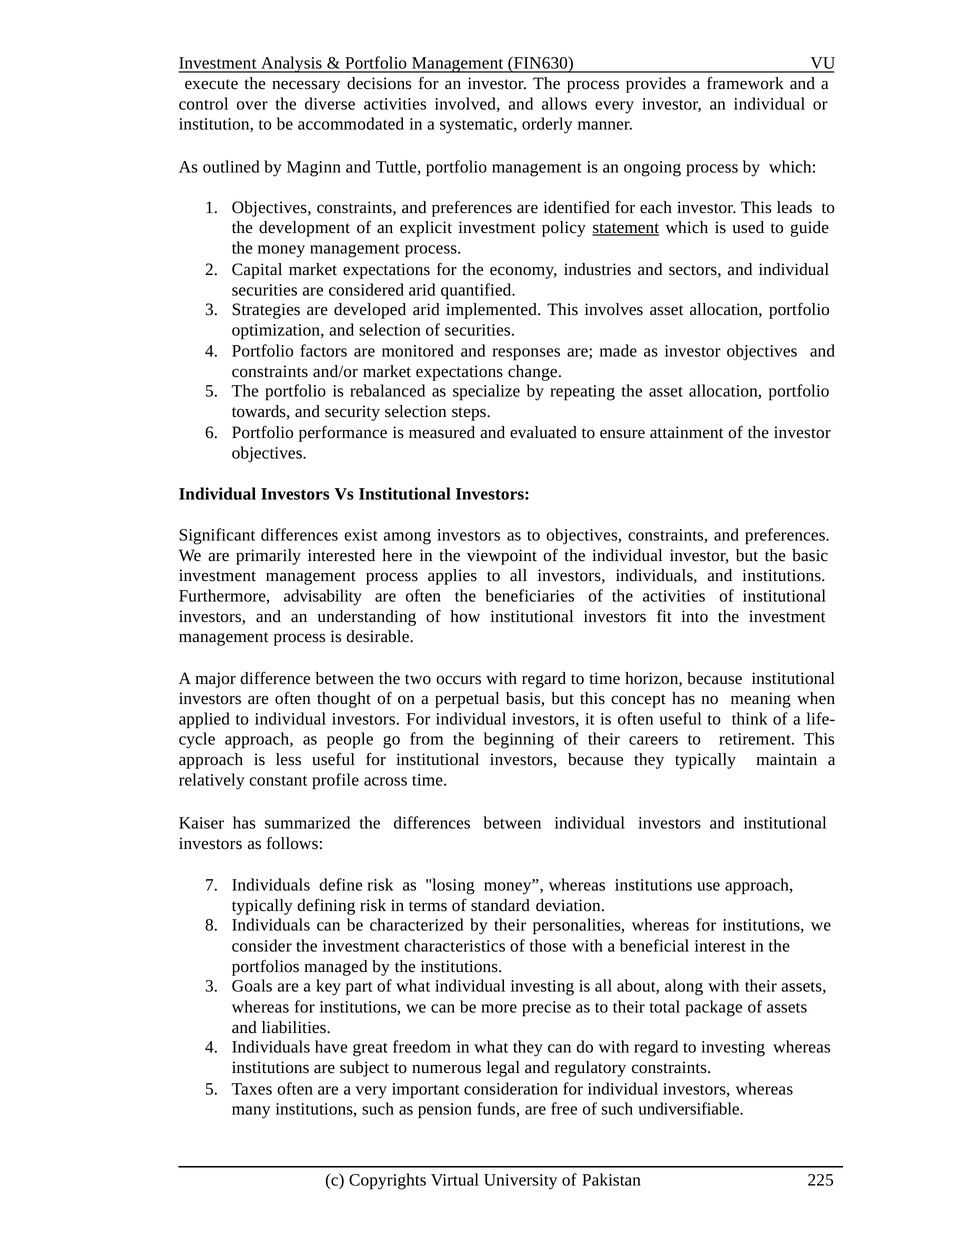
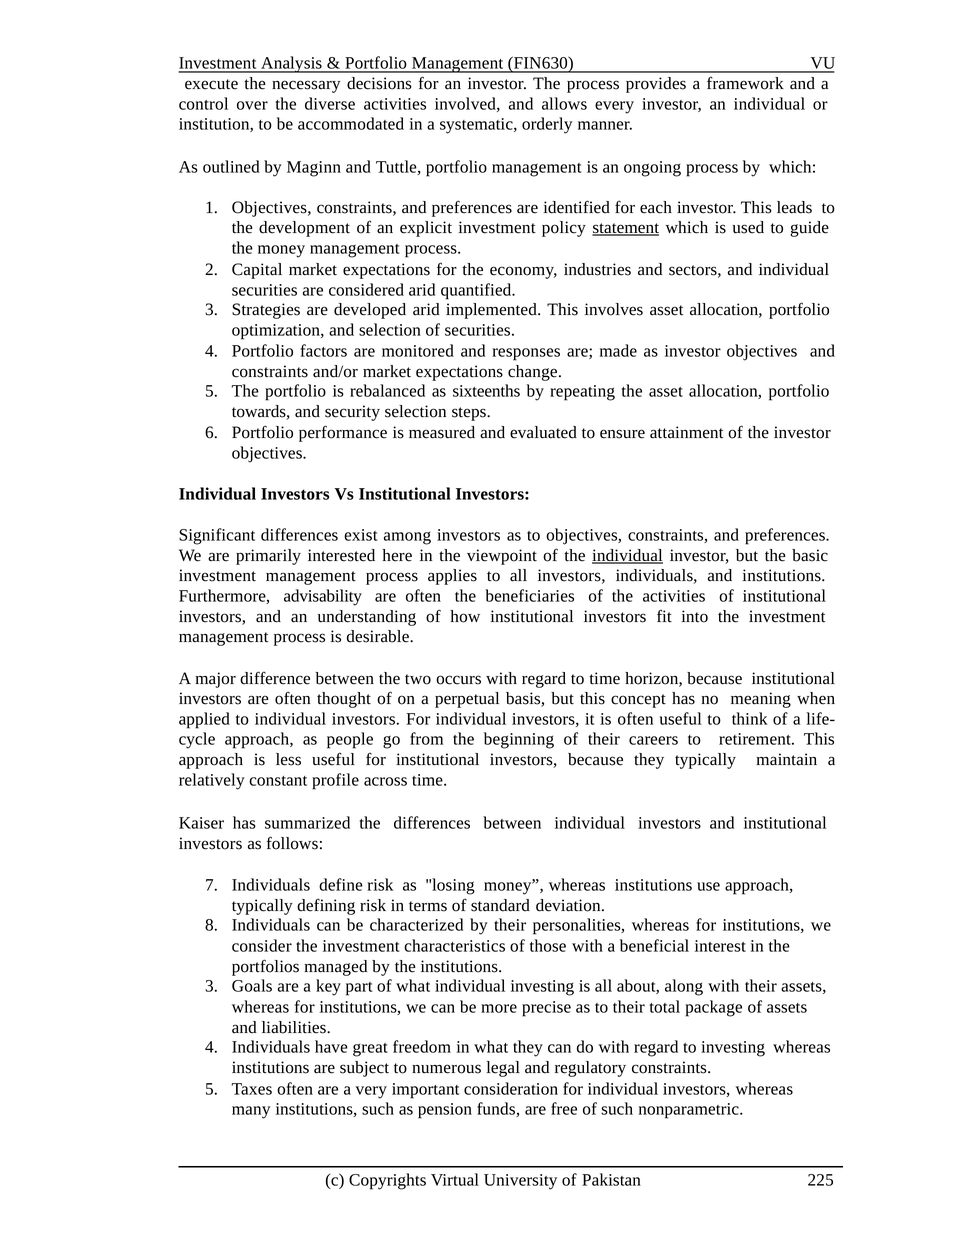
specialize: specialize -> sixteenths
individual at (627, 555) underline: none -> present
undiversifiable: undiversifiable -> nonparametric
